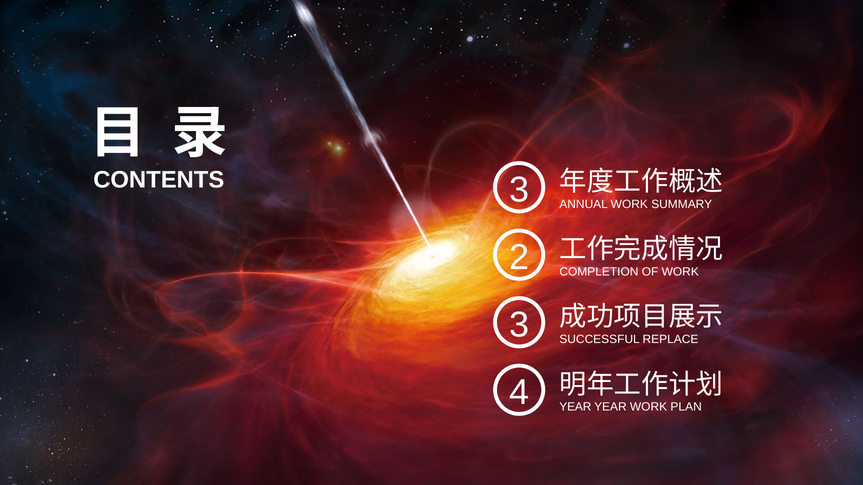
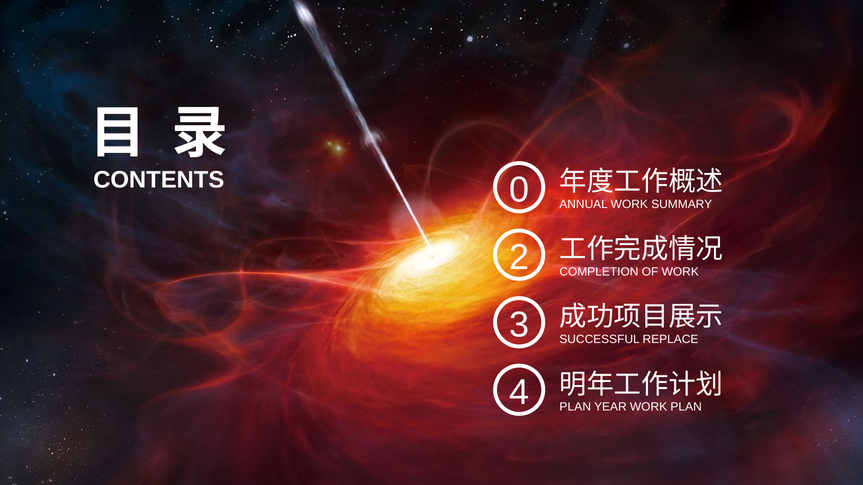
CONTENTS 3: 3 -> 0
YEAR at (575, 407): YEAR -> PLAN
